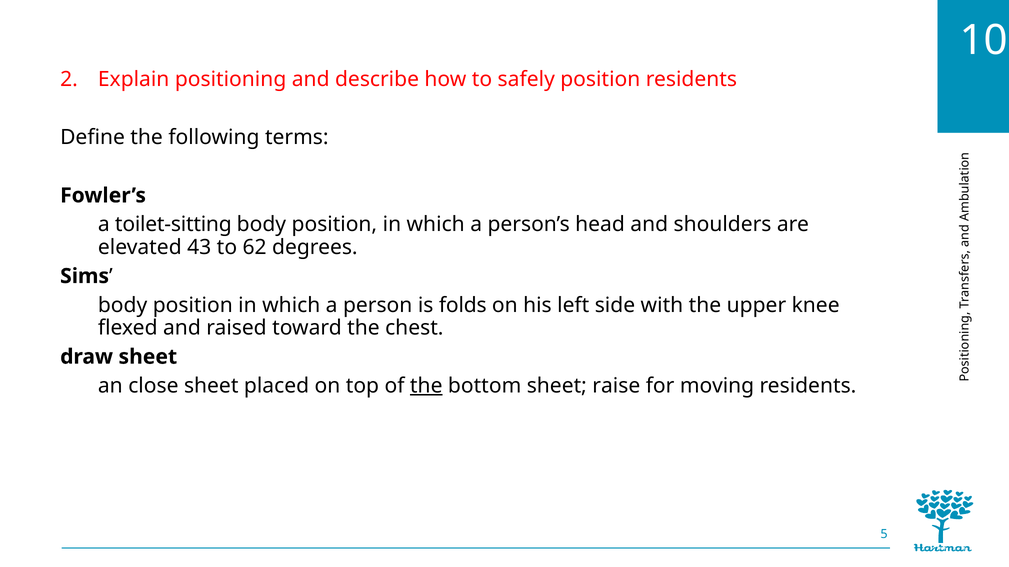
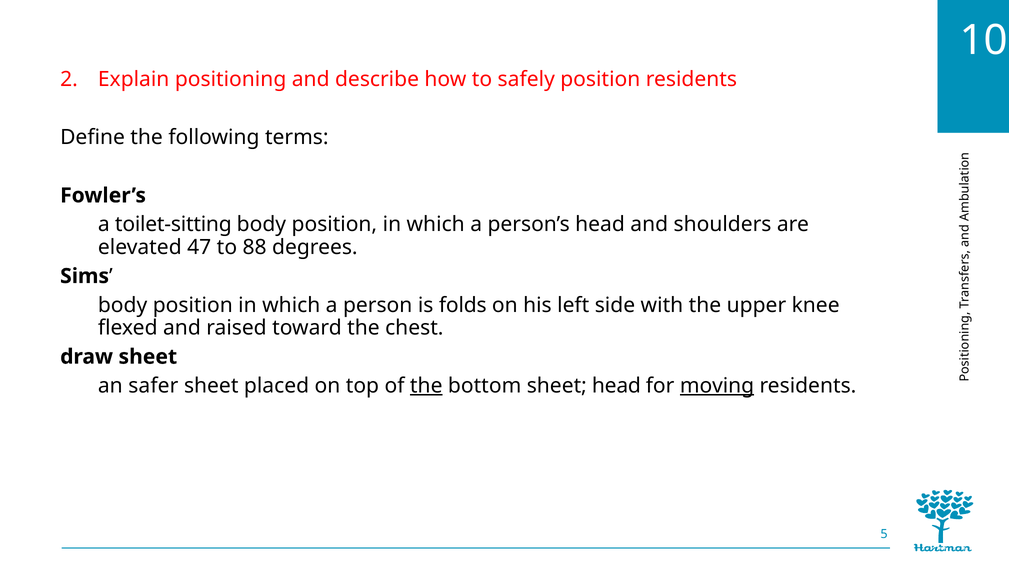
43: 43 -> 47
62: 62 -> 88
close: close -> safer
sheet raise: raise -> head
moving underline: none -> present
